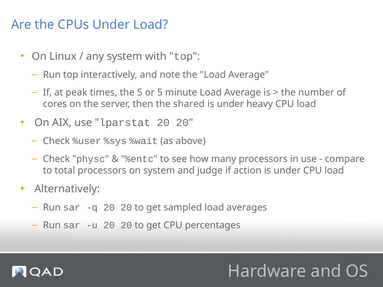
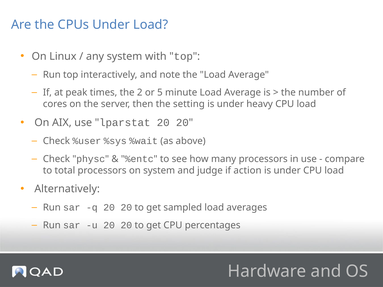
the 5: 5 -> 2
shared: shared -> setting
